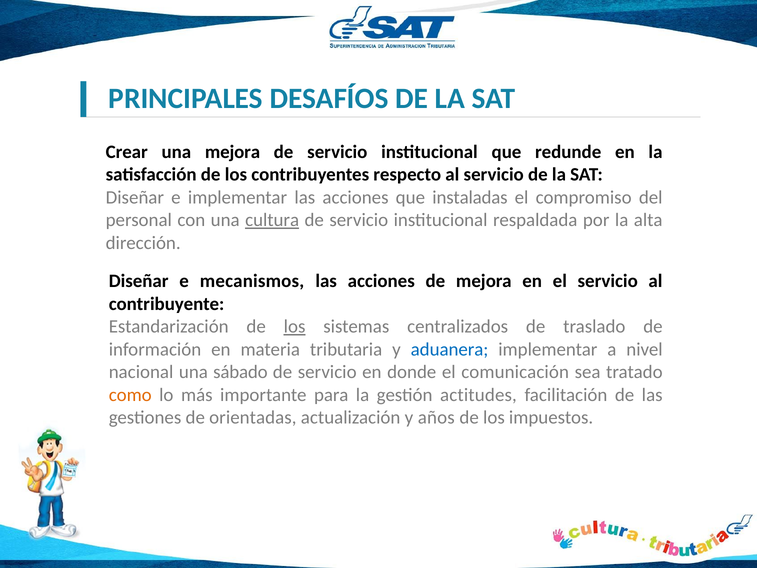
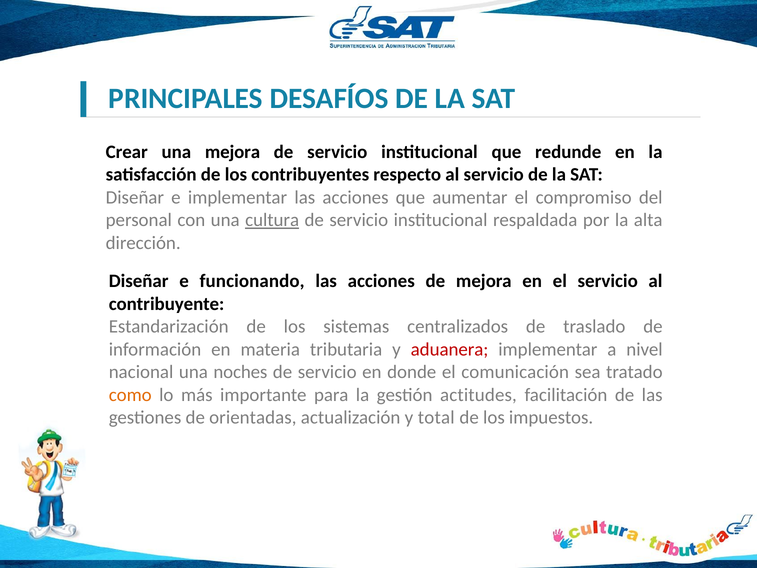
instaladas: instaladas -> aumentar
mecanismos: mecanismos -> funcionando
los at (295, 326) underline: present -> none
aduanera colour: blue -> red
sábado: sábado -> noches
años: años -> total
